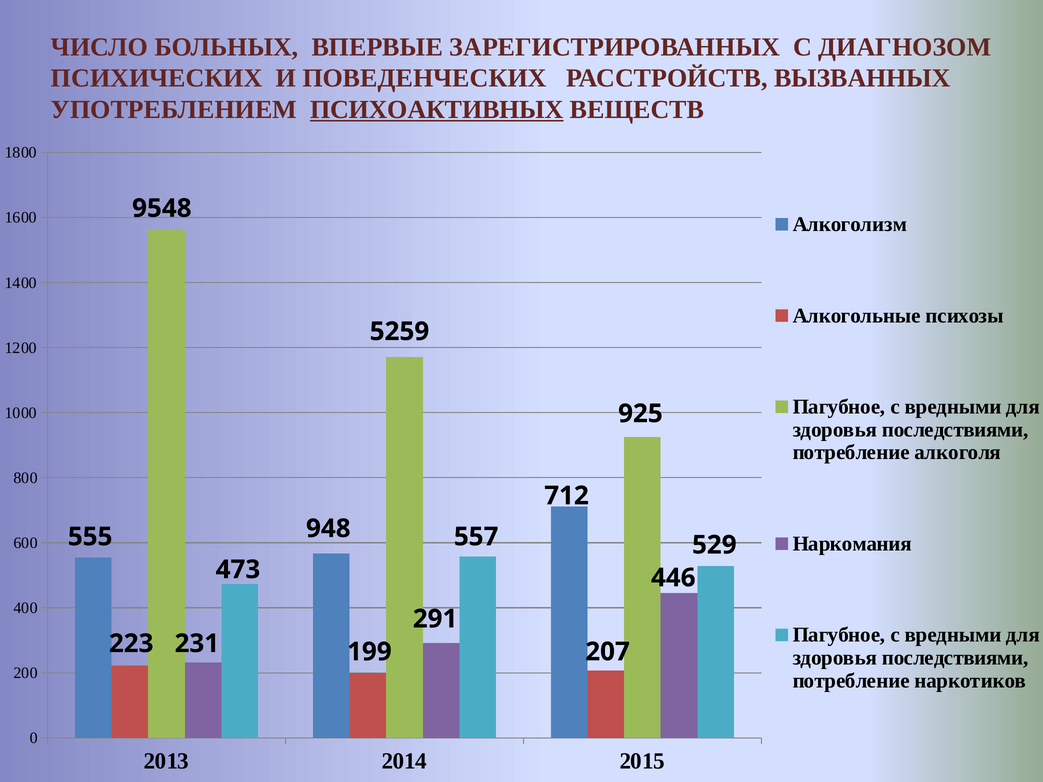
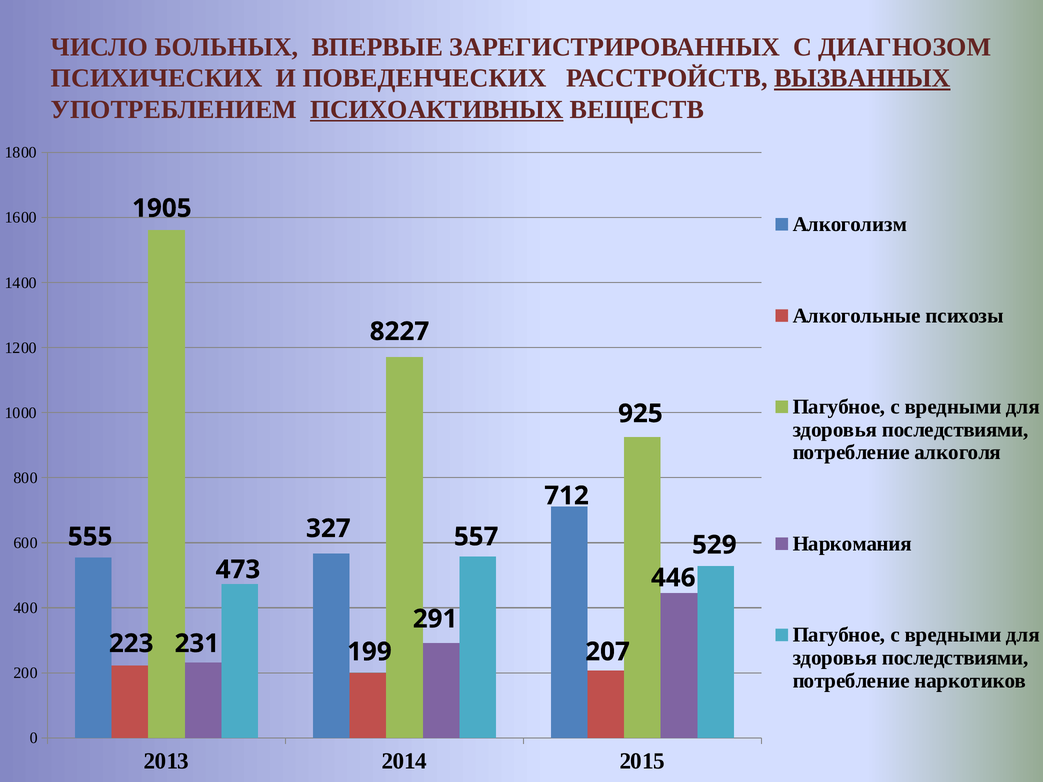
ВЫЗВАННЫХ underline: none -> present
9548: 9548 -> 1905
5259: 5259 -> 8227
948: 948 -> 327
